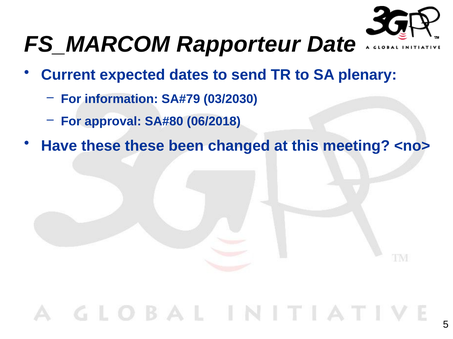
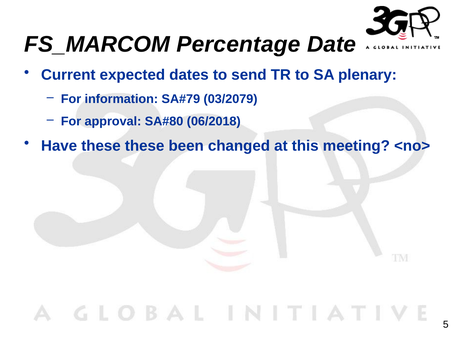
Rapporteur: Rapporteur -> Percentage
03/2030: 03/2030 -> 03/2079
